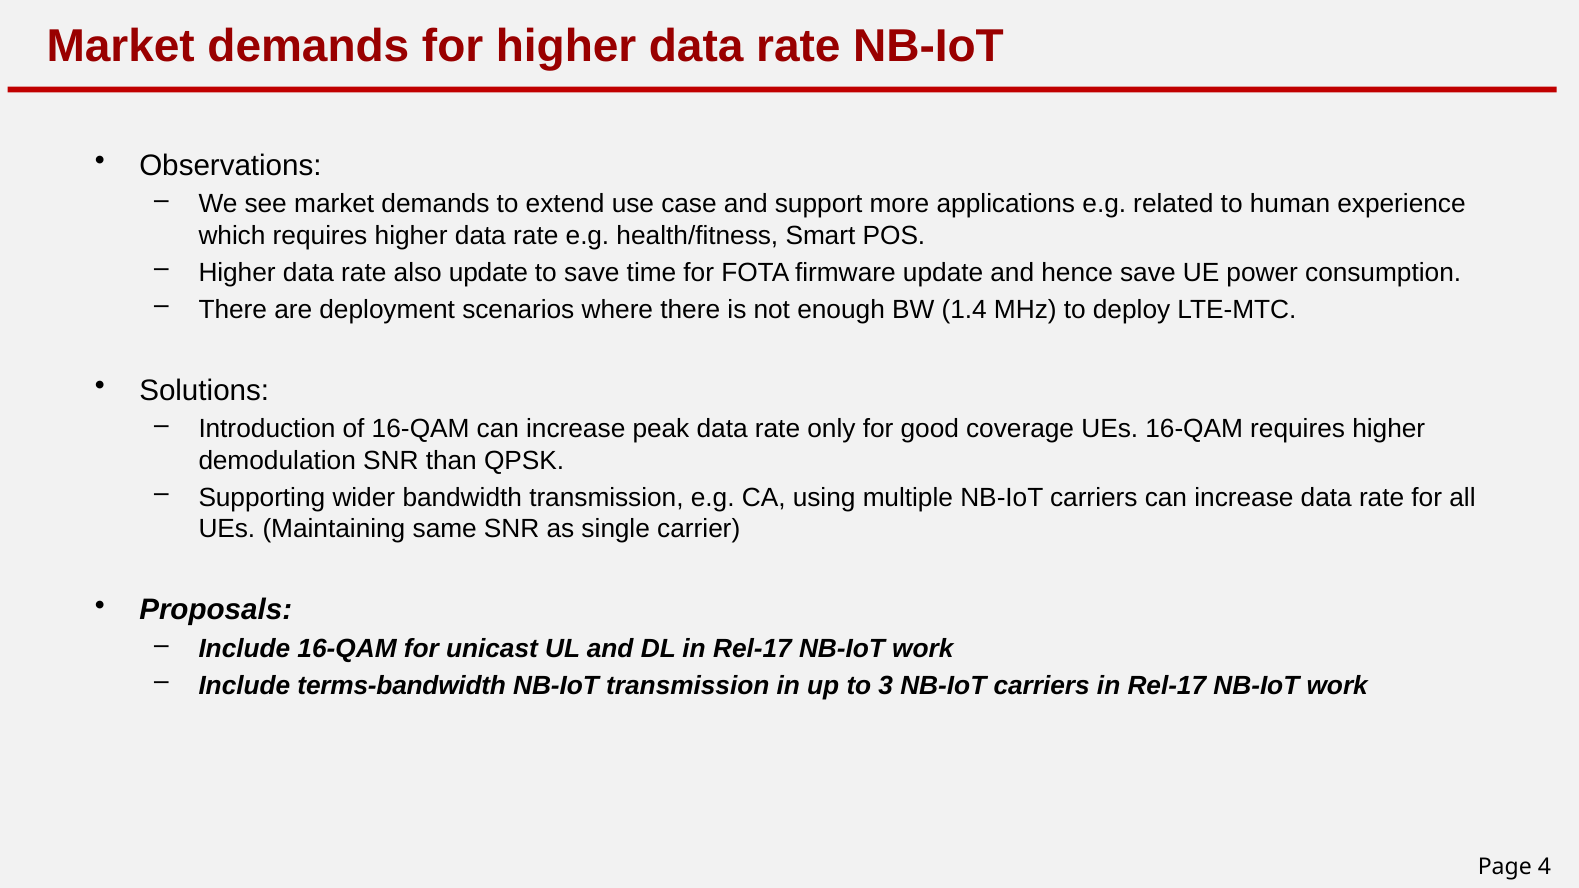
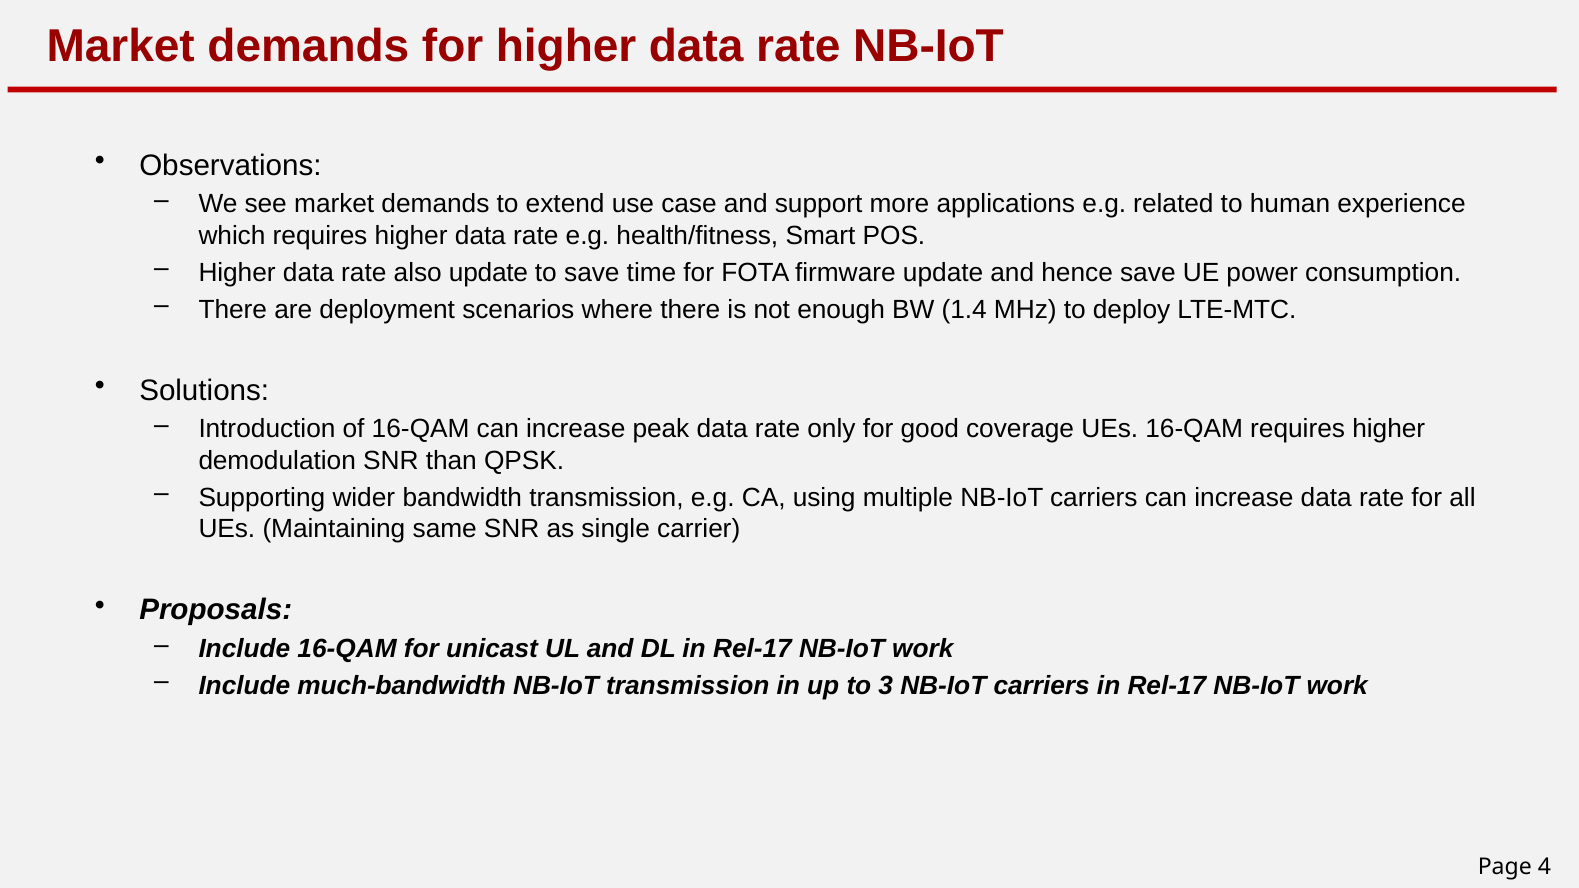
terms-bandwidth: terms-bandwidth -> much-bandwidth
